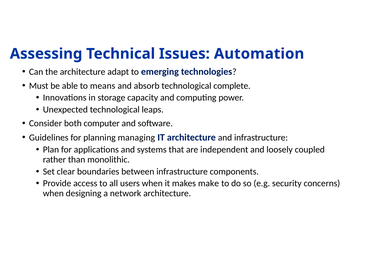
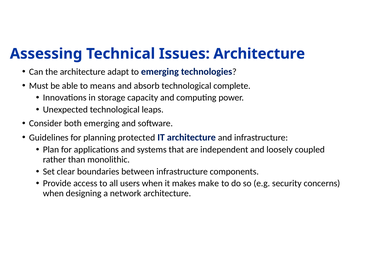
Issues Automation: Automation -> Architecture
both computer: computer -> emerging
managing: managing -> protected
